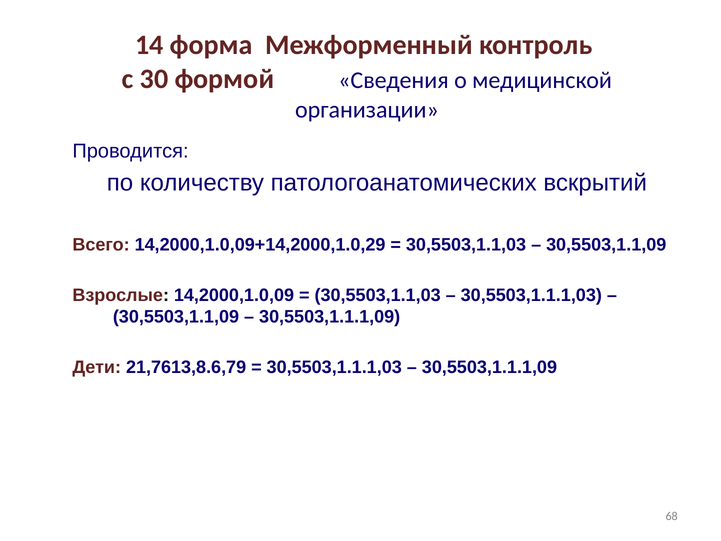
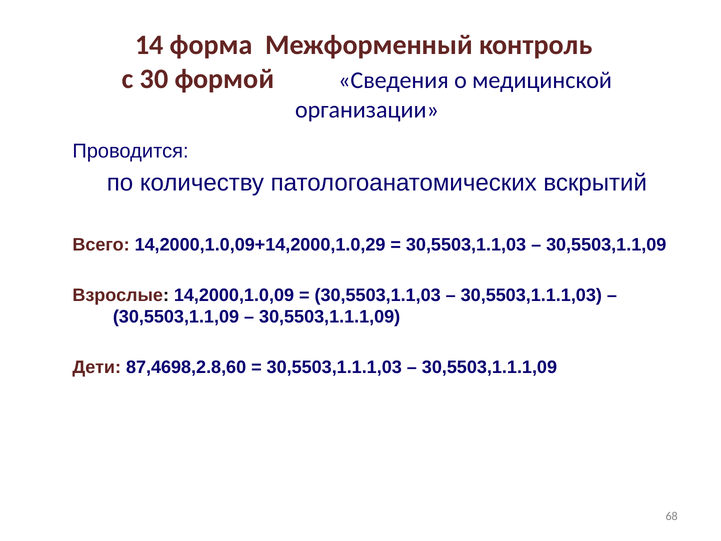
21,7613,8.6,79: 21,7613,8.6,79 -> 87,4698,2.8,60
